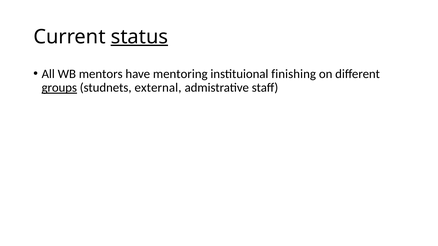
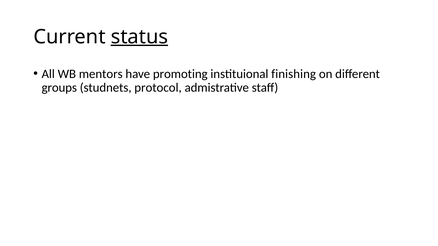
mentoring: mentoring -> promoting
groups underline: present -> none
external: external -> protocol
